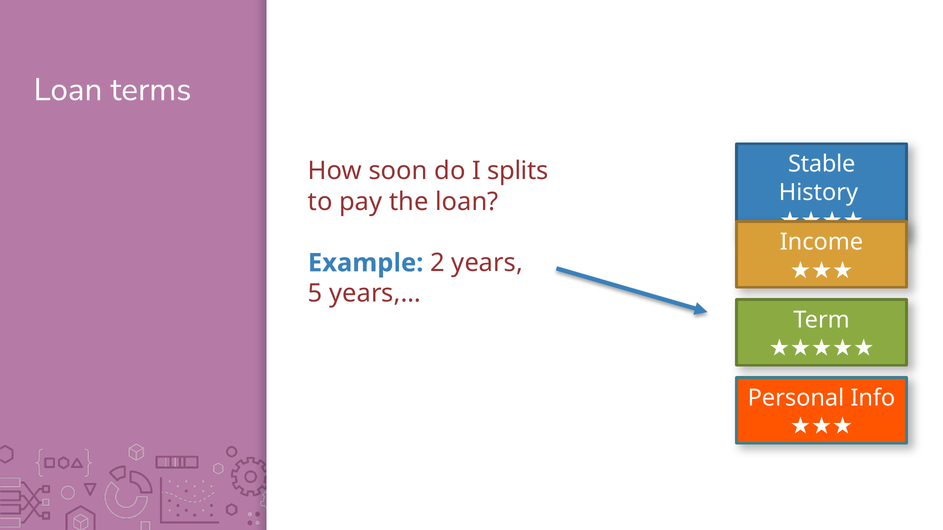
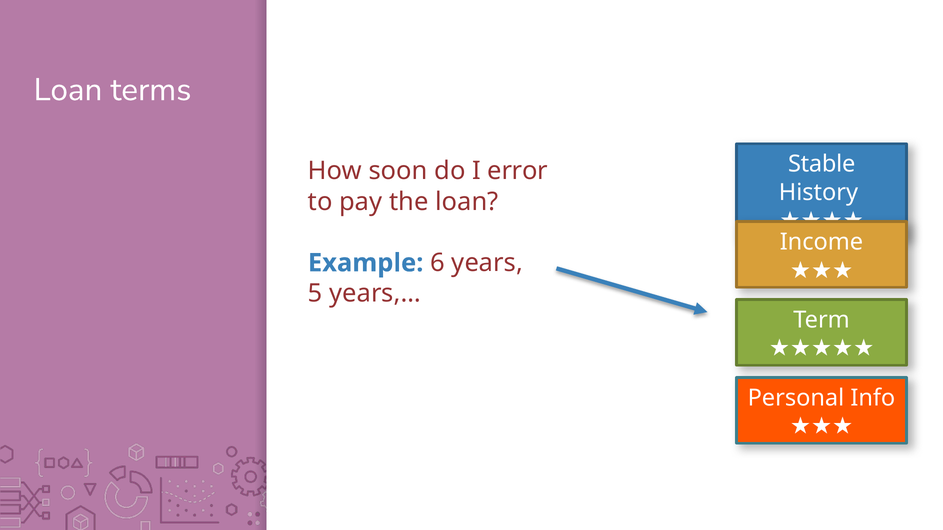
splits: splits -> error
2: 2 -> 6
